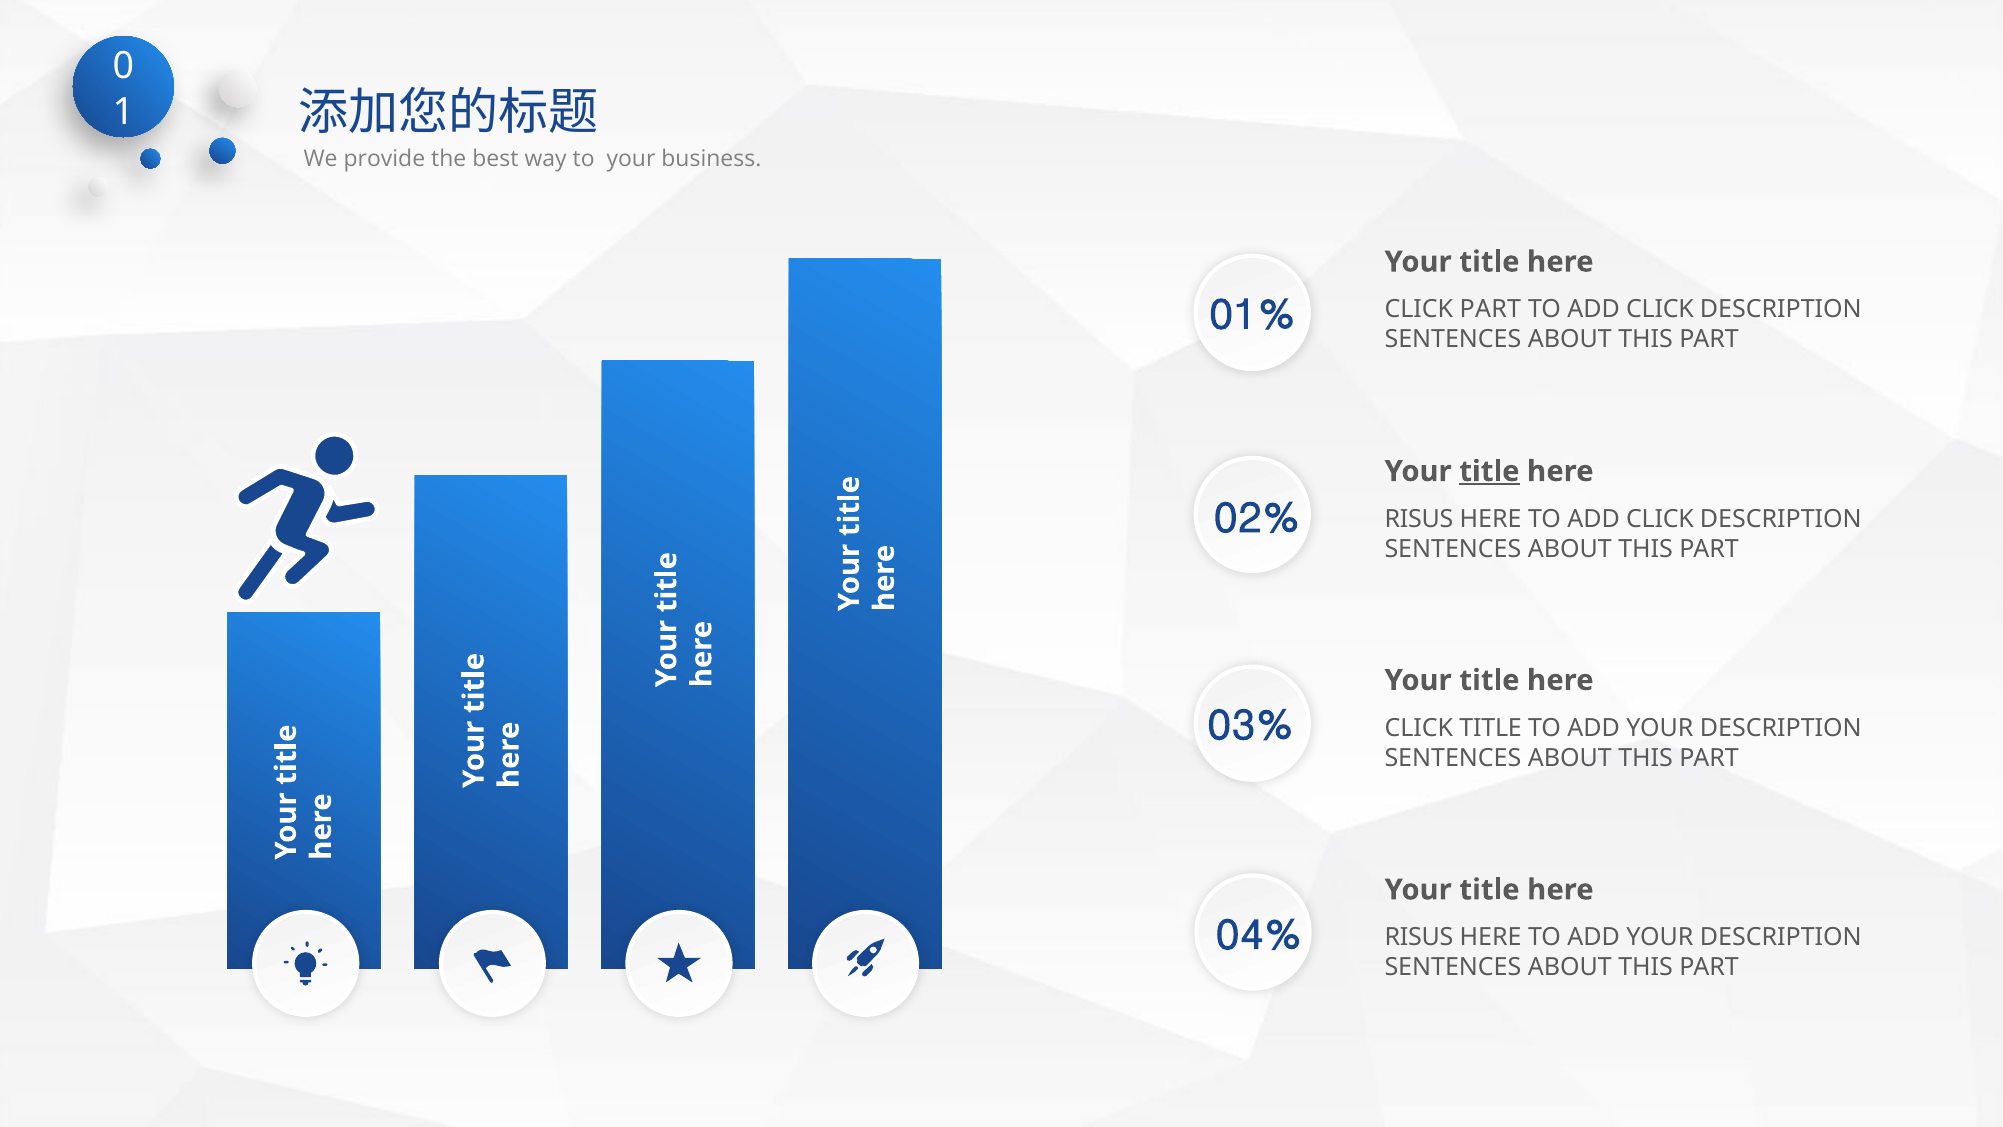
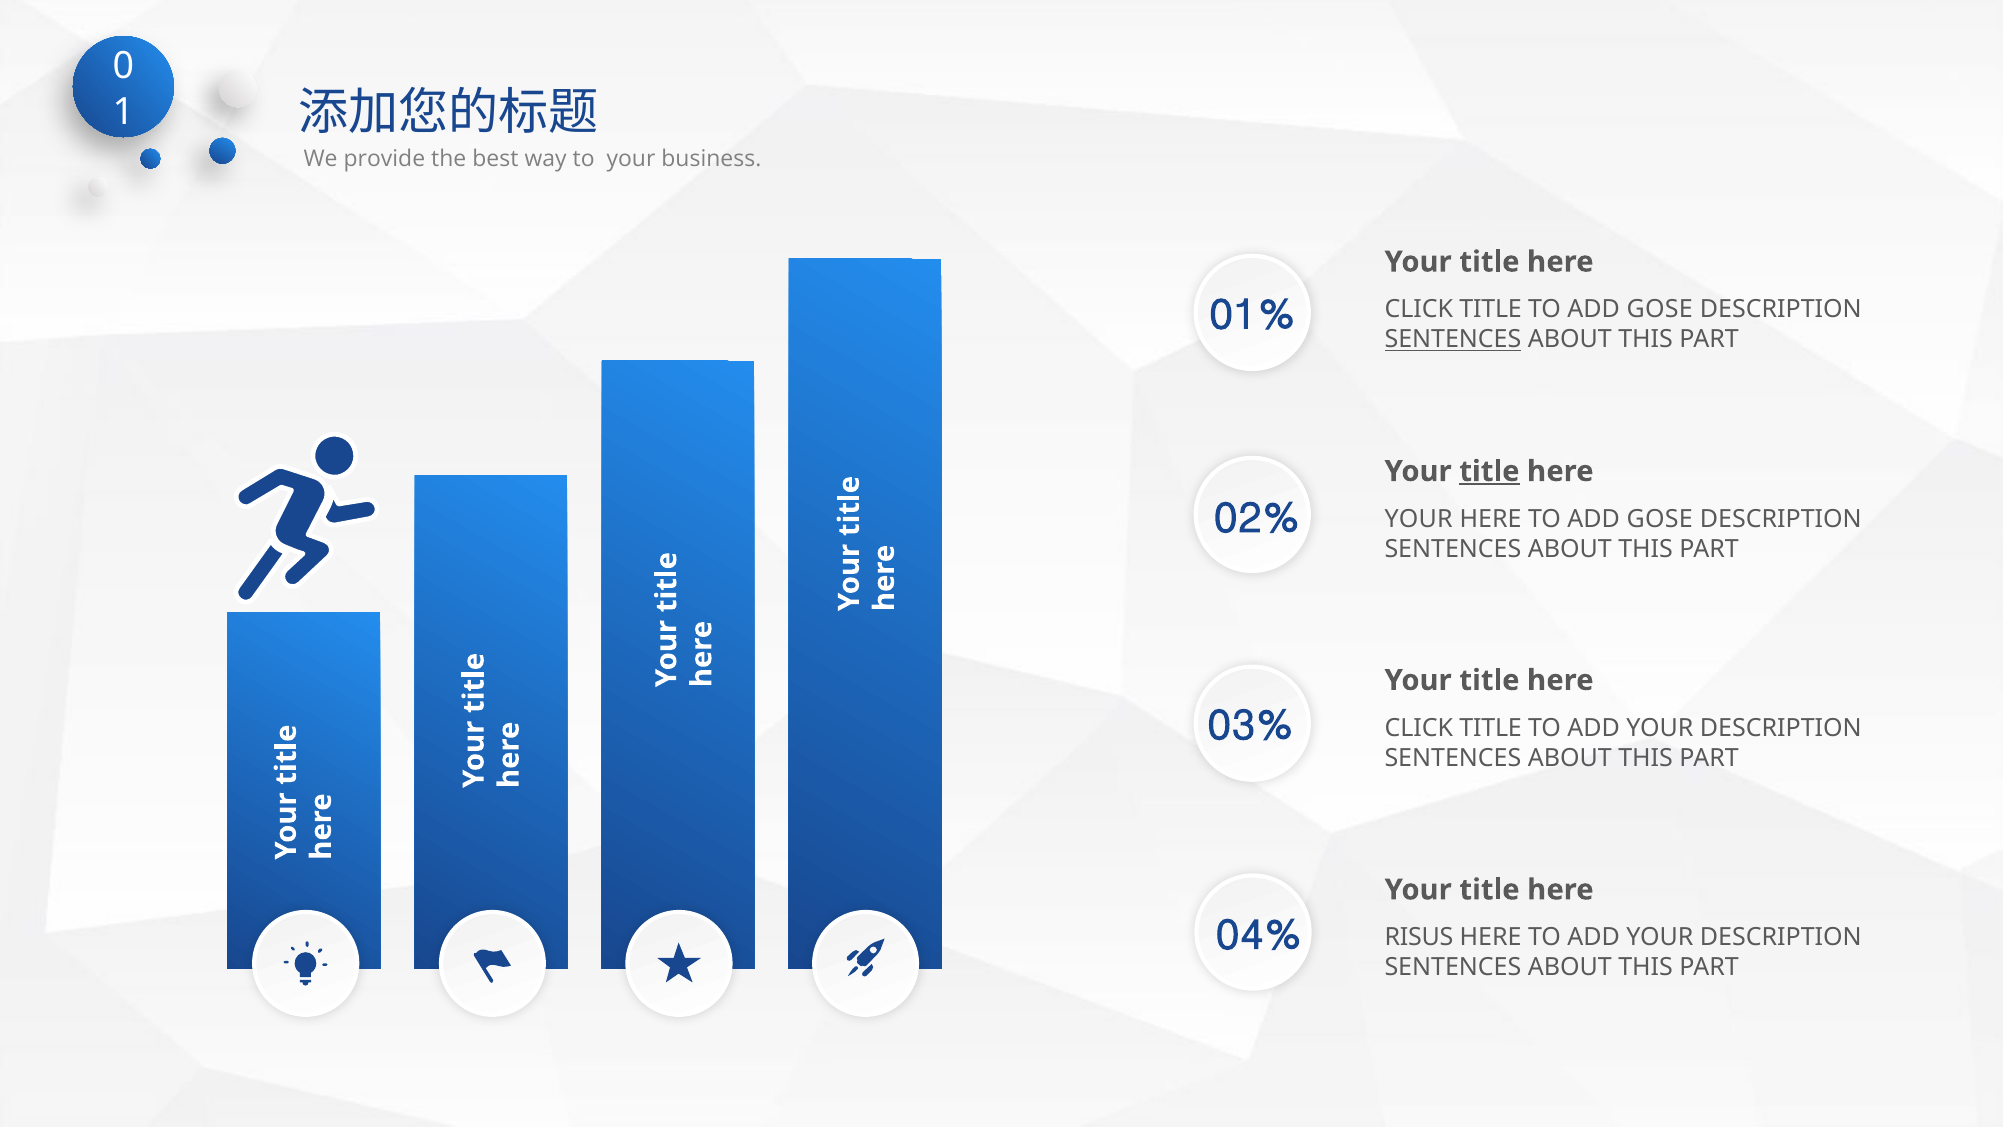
PART at (1490, 310): PART -> TITLE
CLICK at (1660, 310): CLICK -> GOSE
SENTENCES at (1453, 340) underline: none -> present
RISUS at (1419, 519): RISUS -> YOUR
HERE TO ADD CLICK: CLICK -> GOSE
